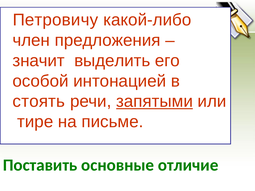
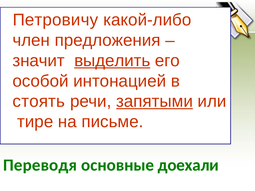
выделить underline: none -> present
Поставить: Поставить -> Переводя
отличие: отличие -> доехали
